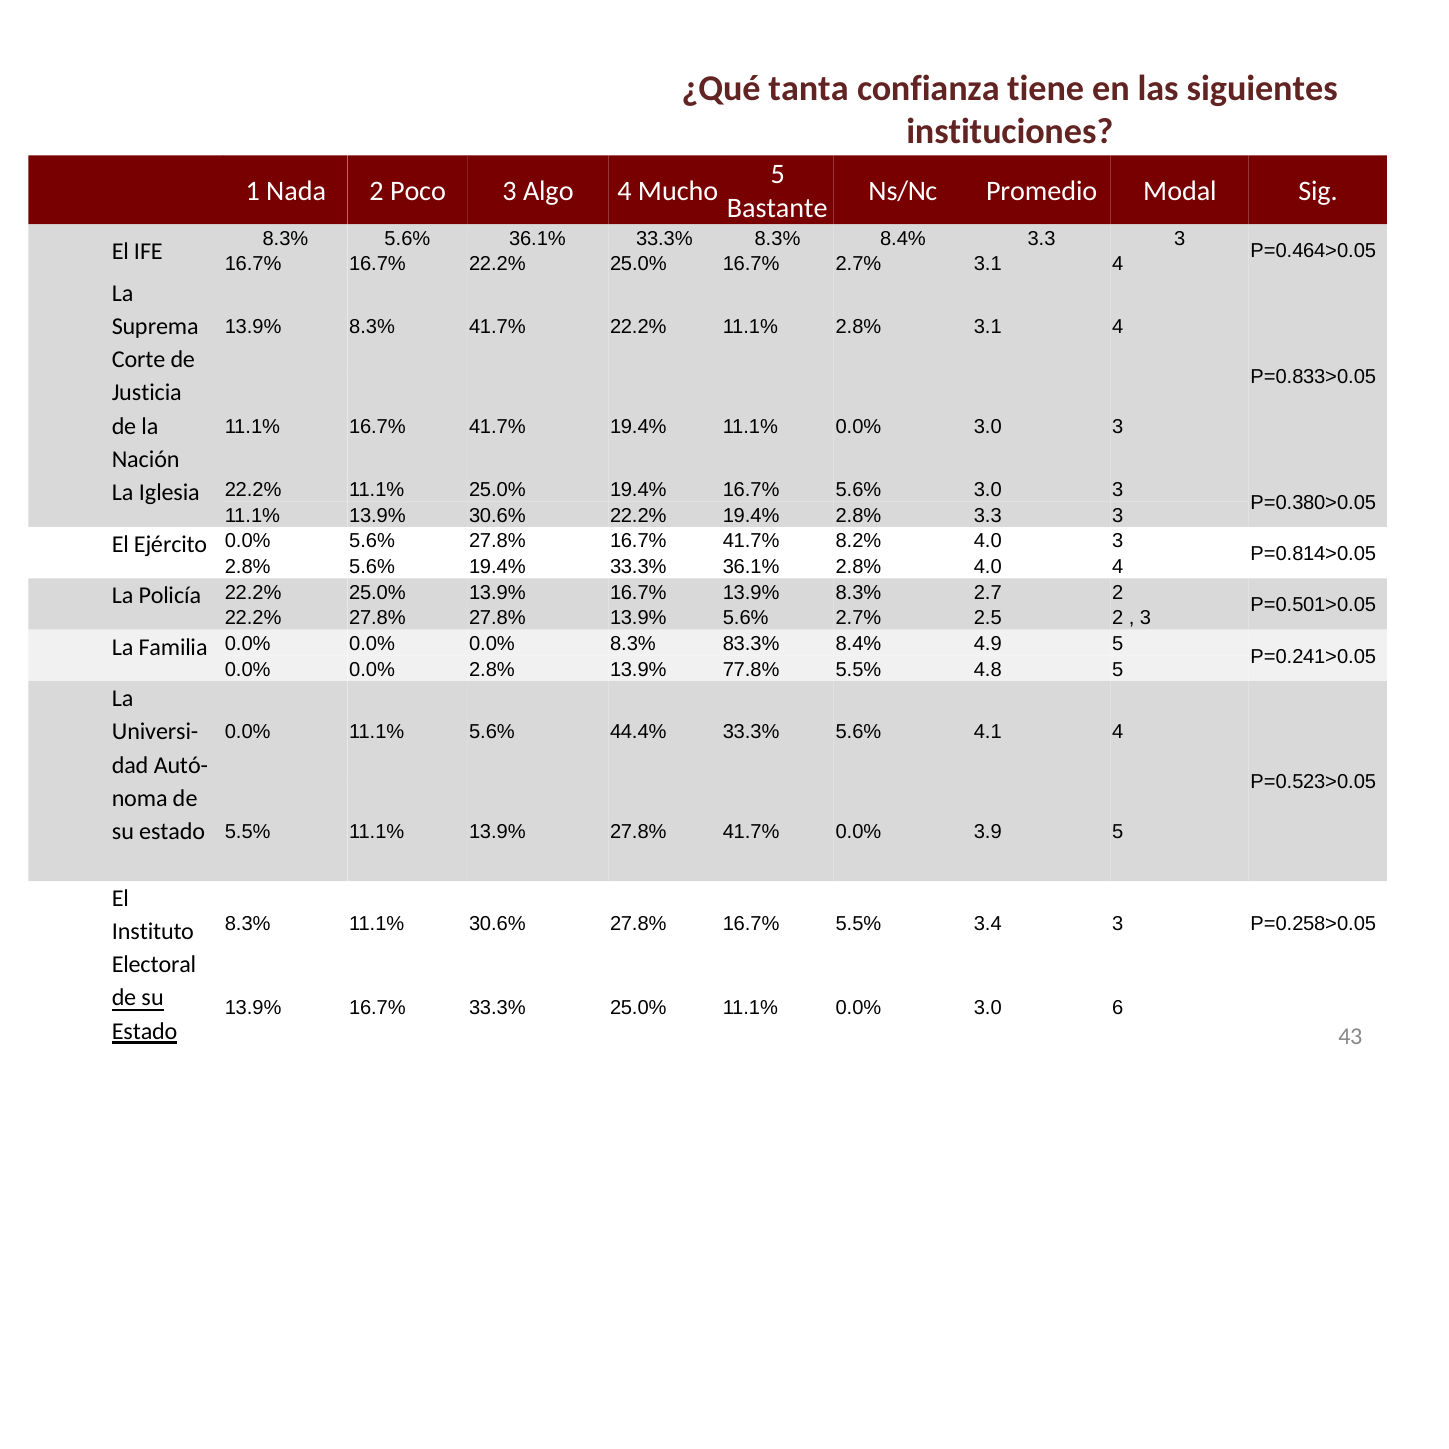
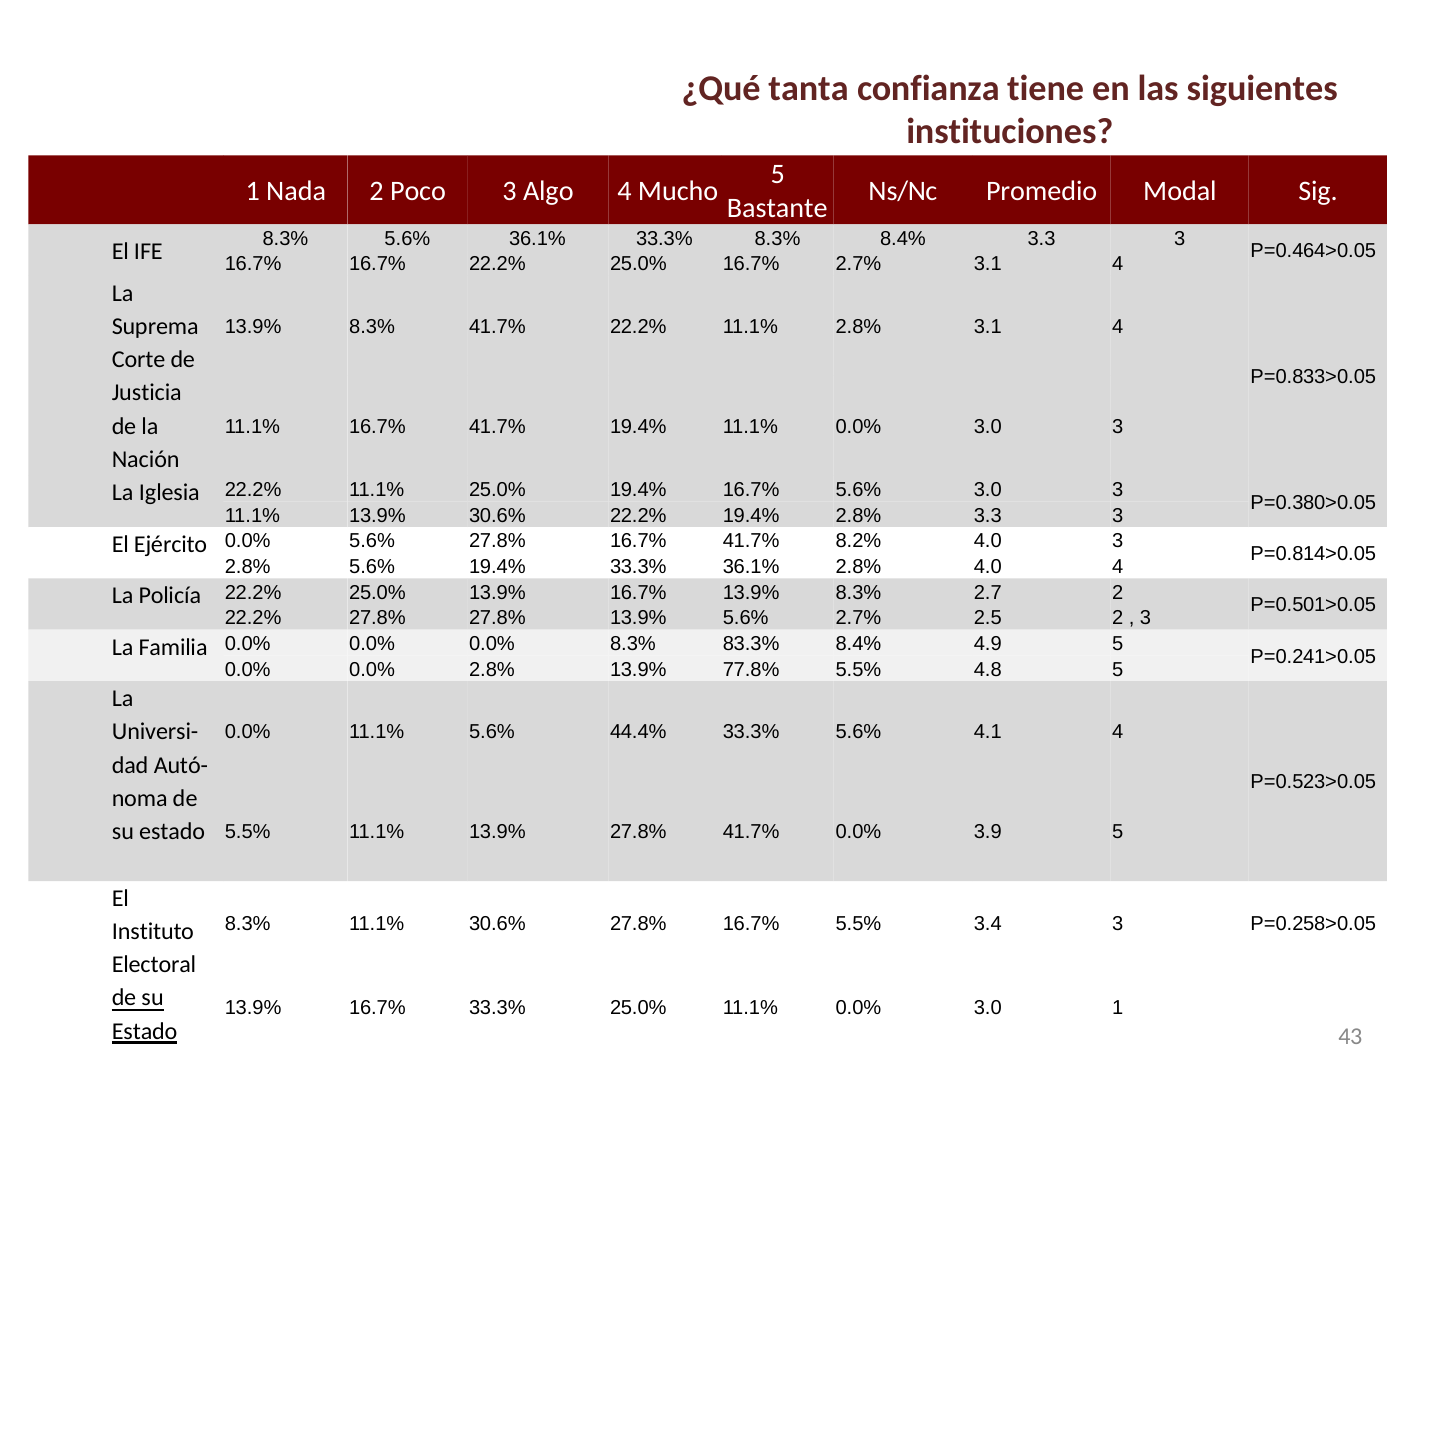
3.0 6: 6 -> 1
